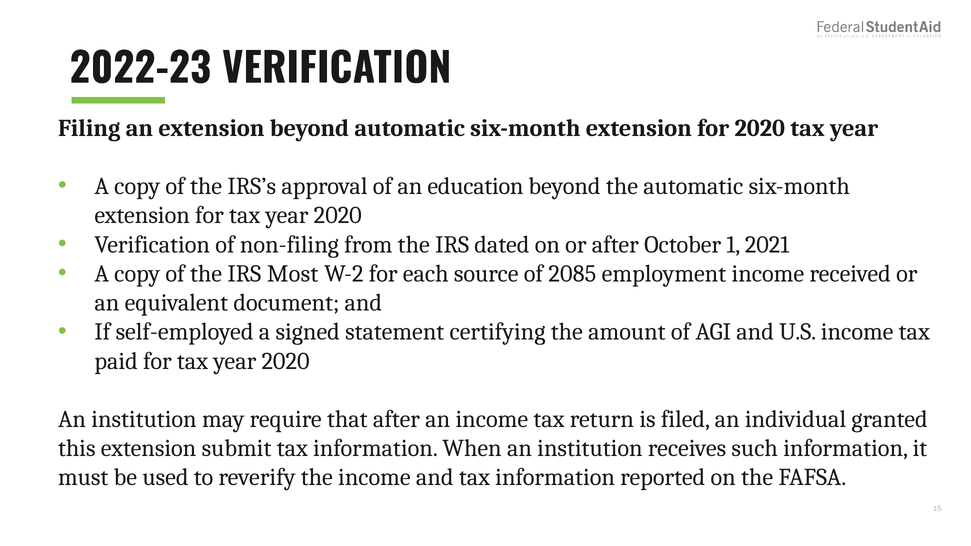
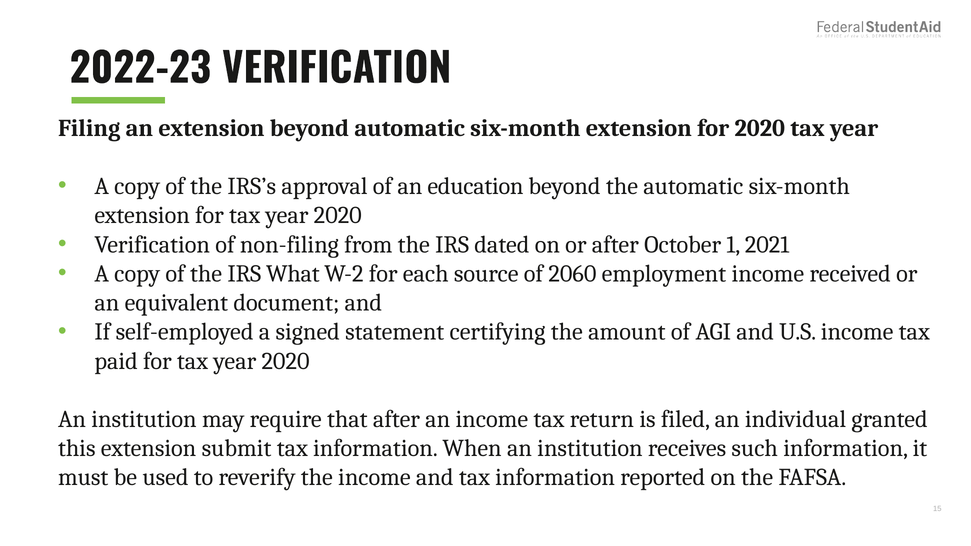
Most: Most -> What
2085: 2085 -> 2060
